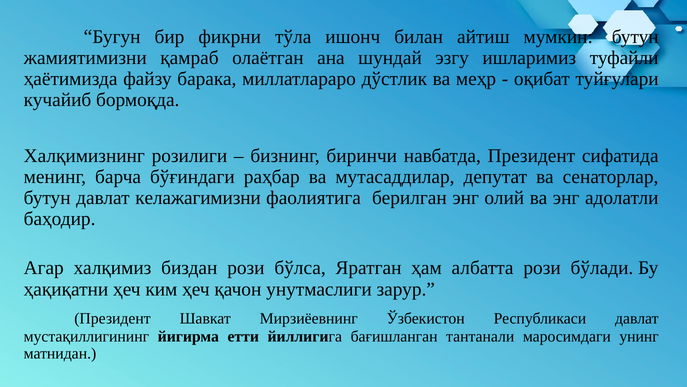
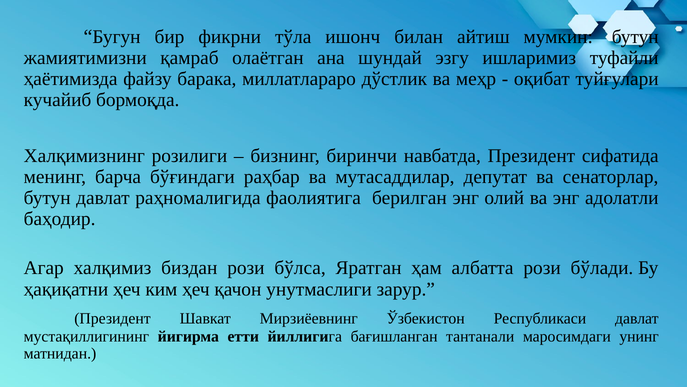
келажагимизни: келажагимизни -> раҳномалигида
